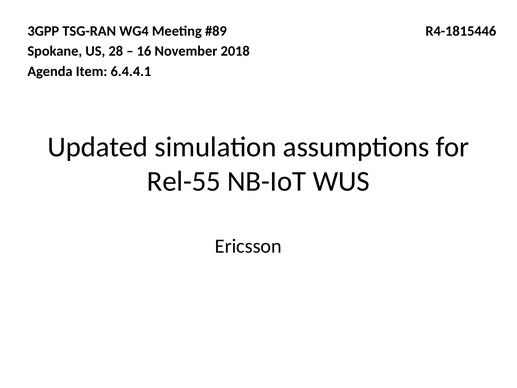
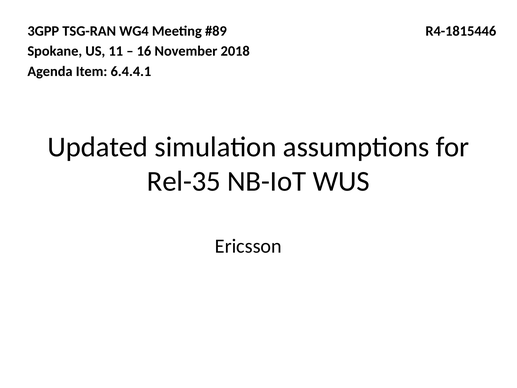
28: 28 -> 11
Rel-55: Rel-55 -> Rel-35
